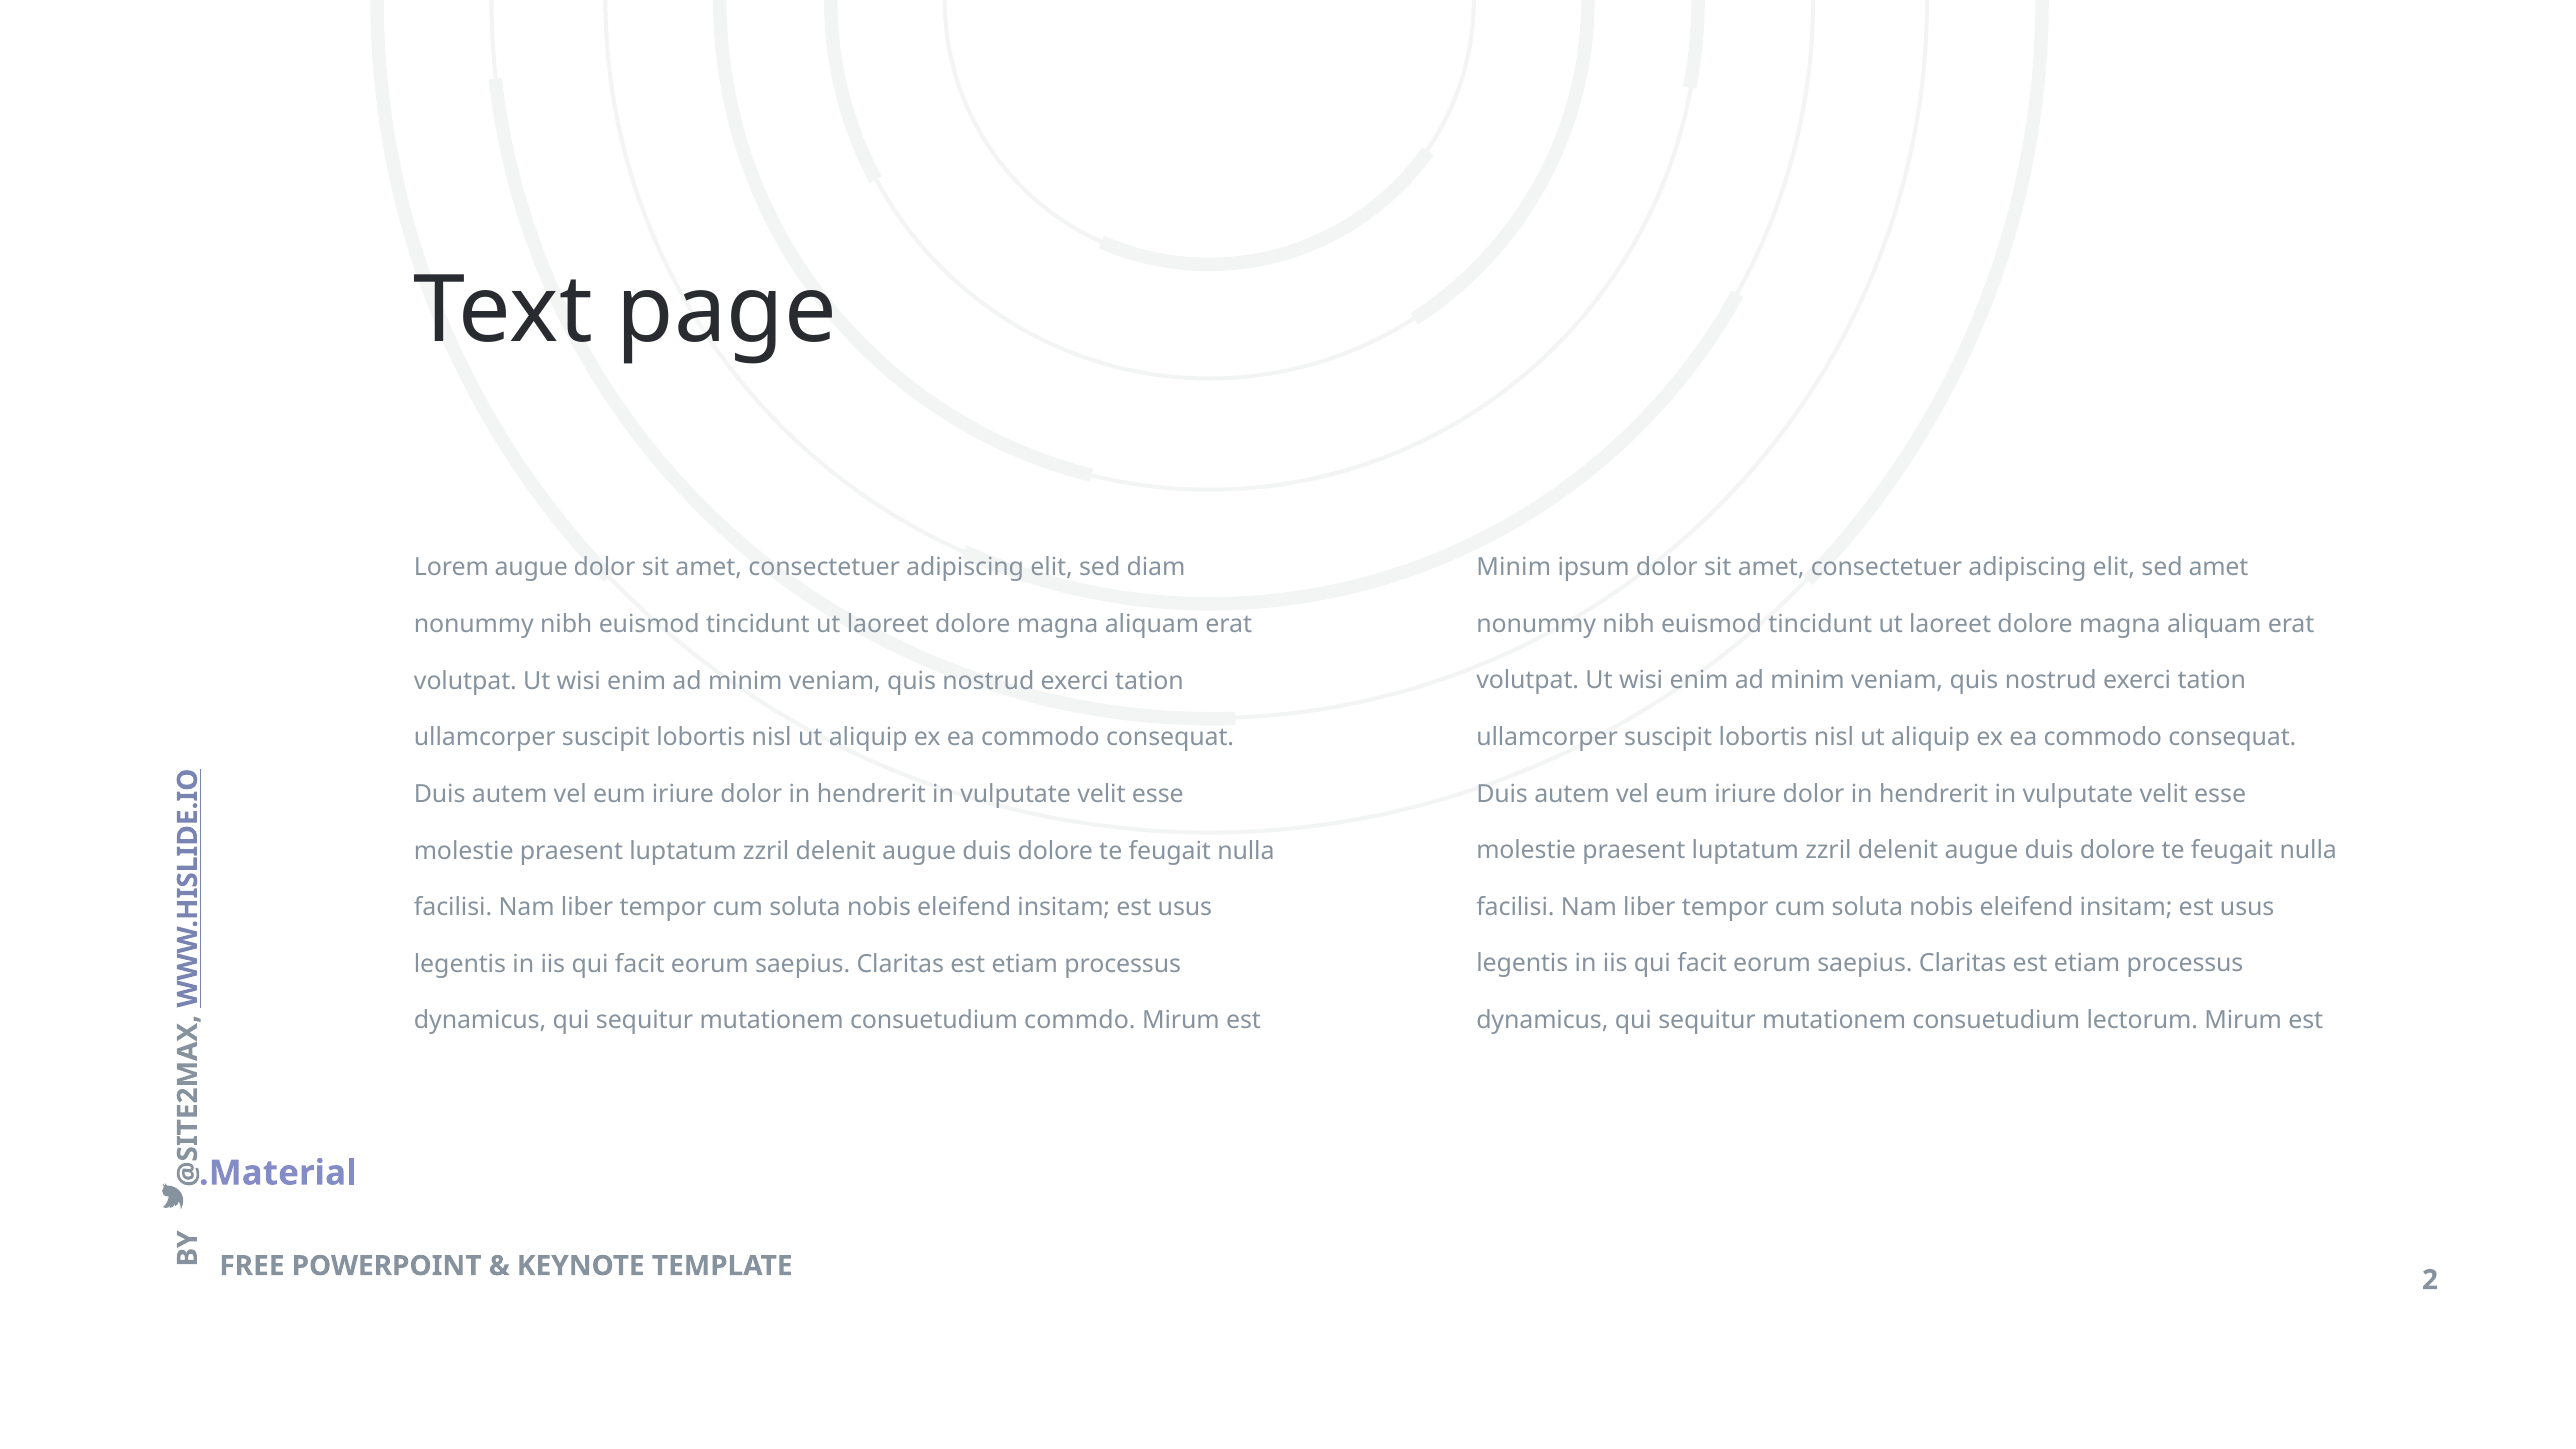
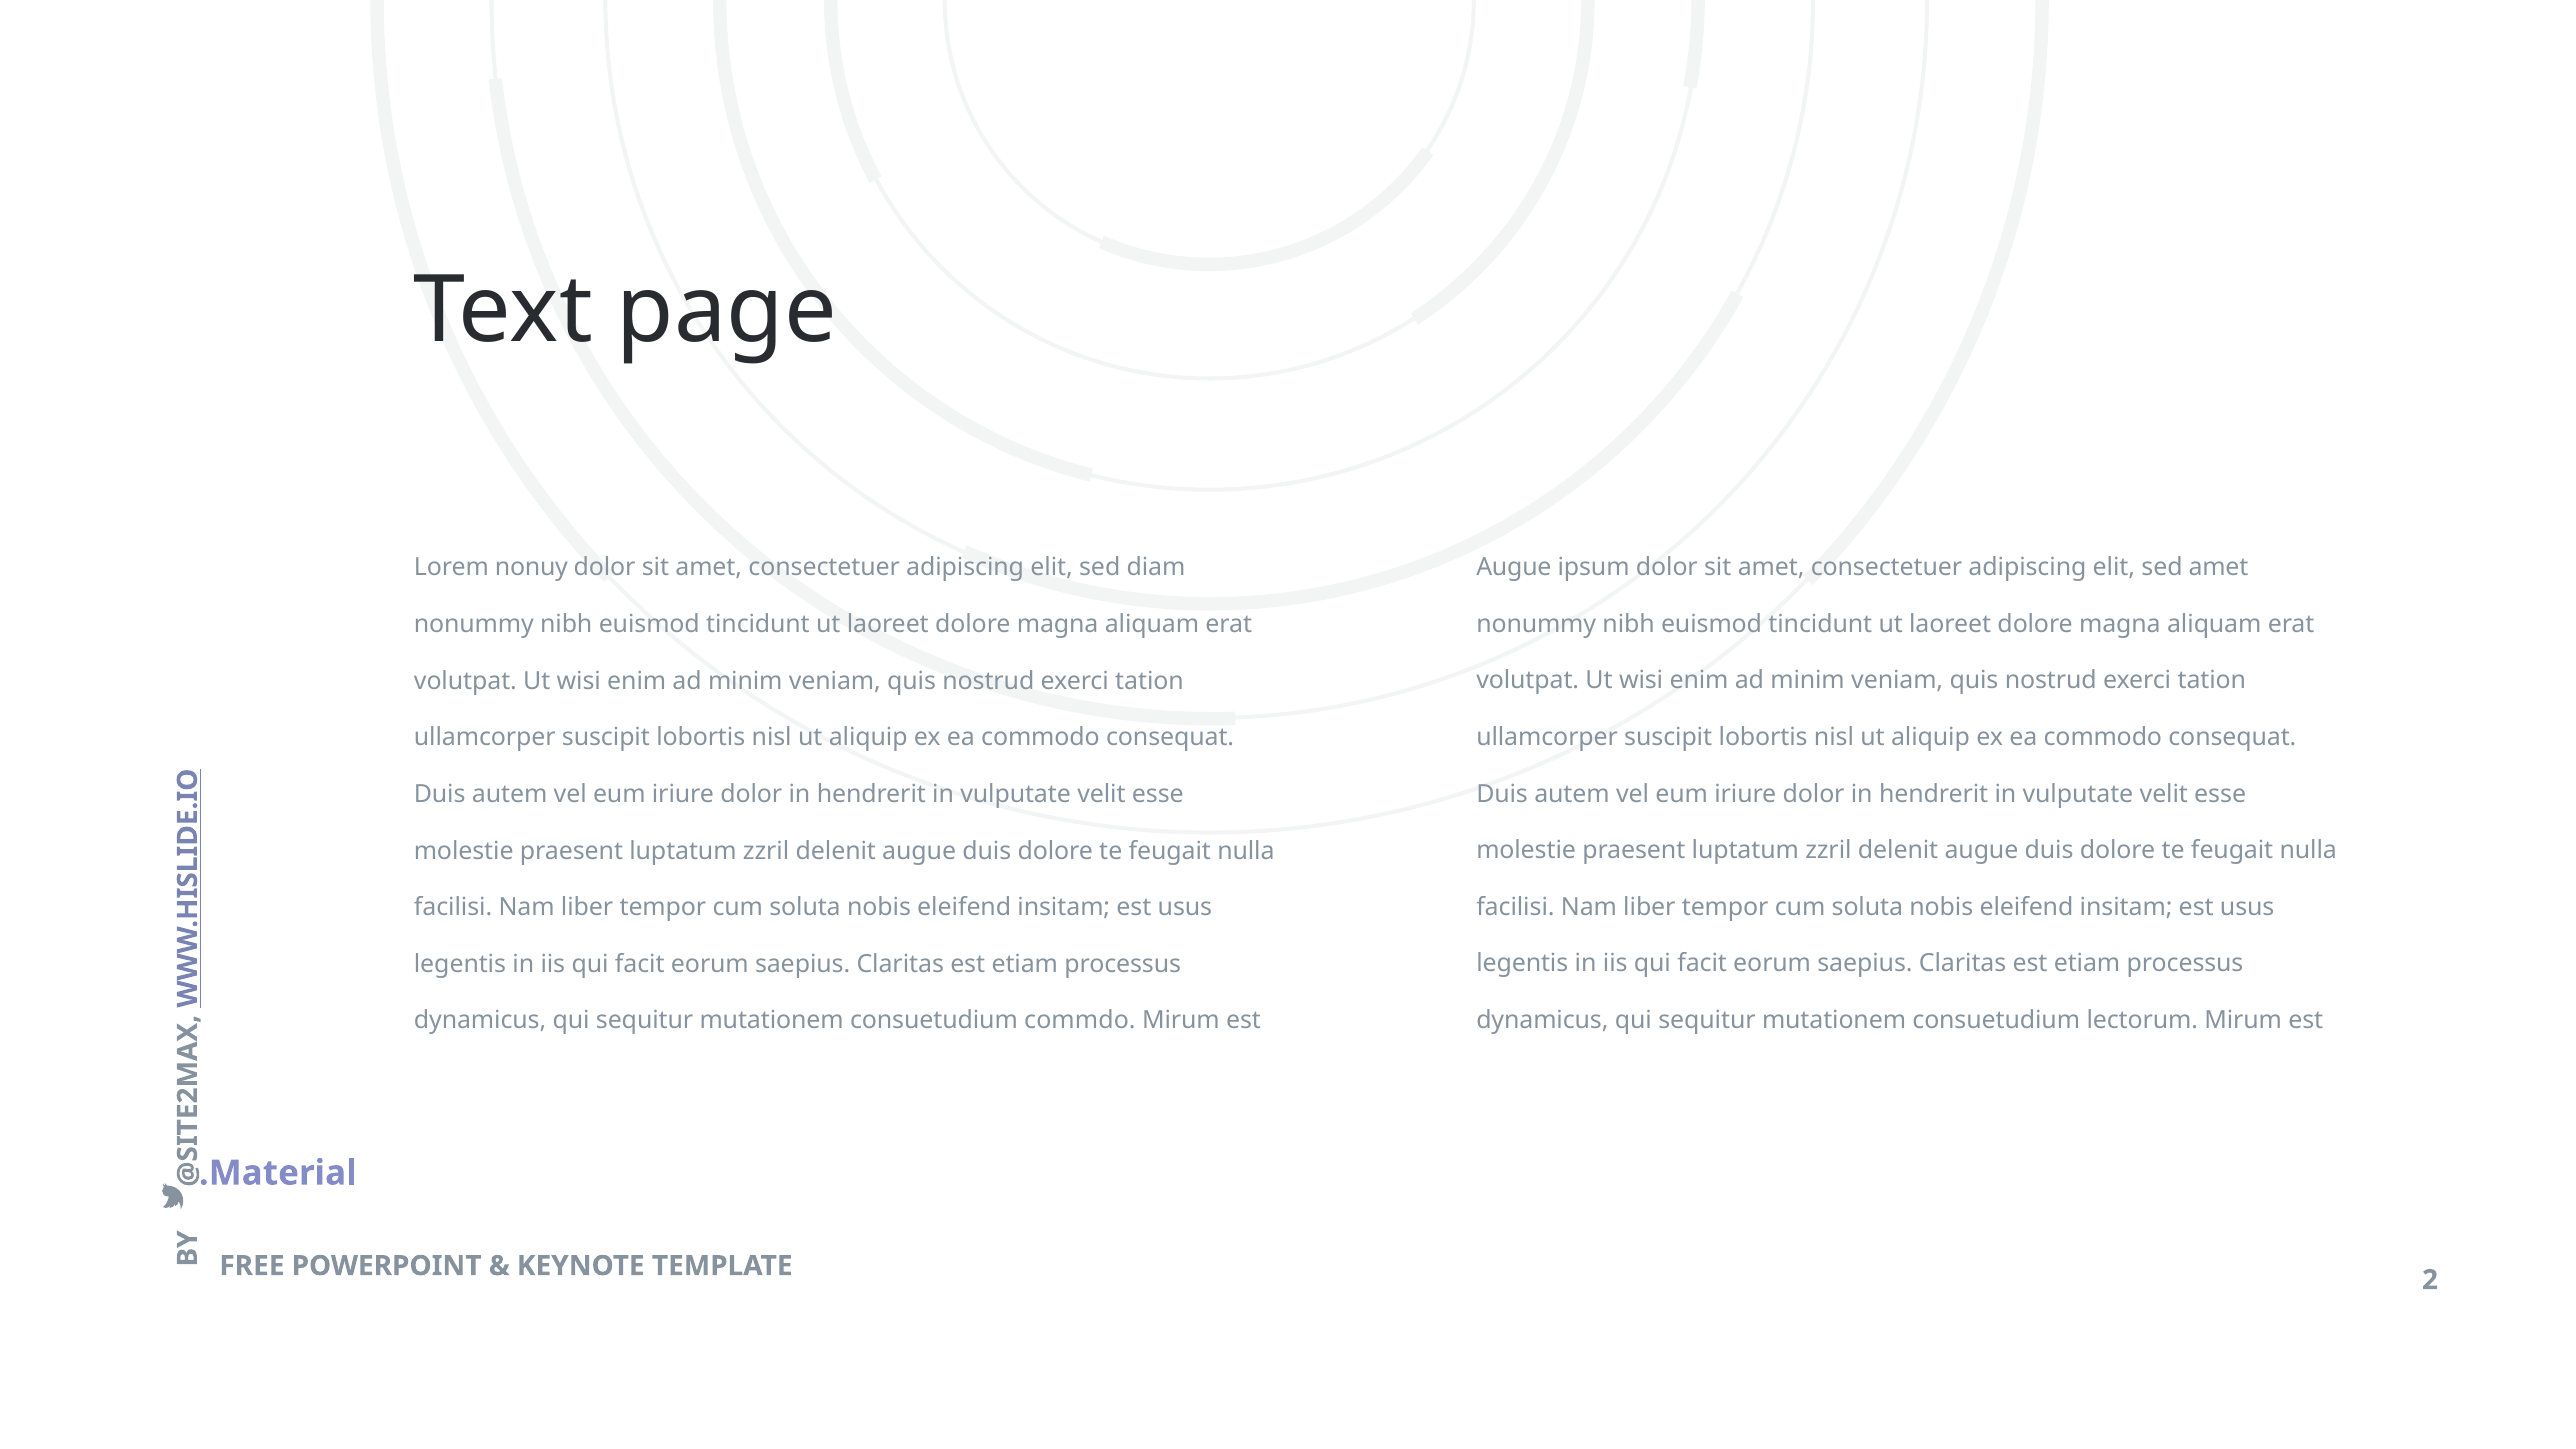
Minim at (1514, 567): Minim -> Augue
Lorem augue: augue -> nonuy
